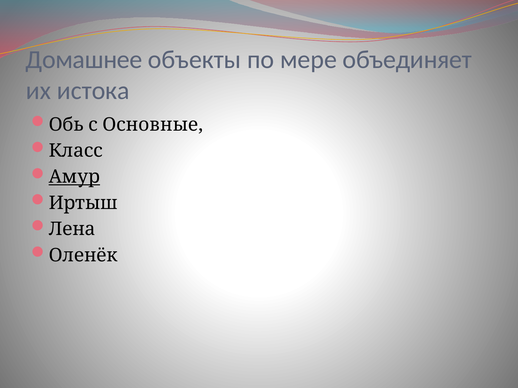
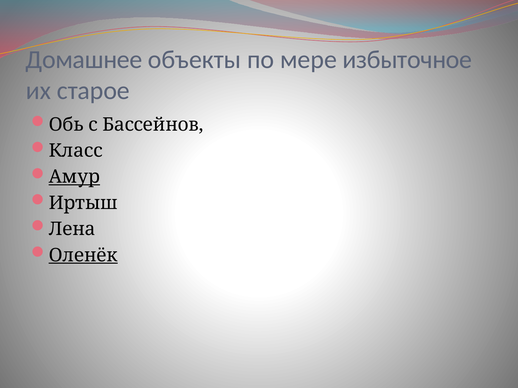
объединяет: объединяет -> избыточное
истока: истока -> старое
Основные: Основные -> Бассейнов
Оленёк underline: none -> present
